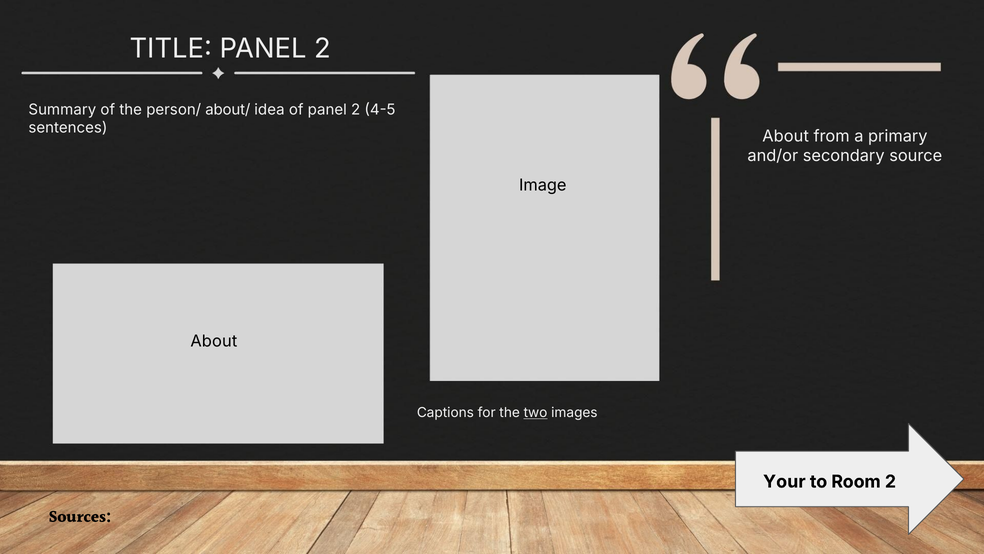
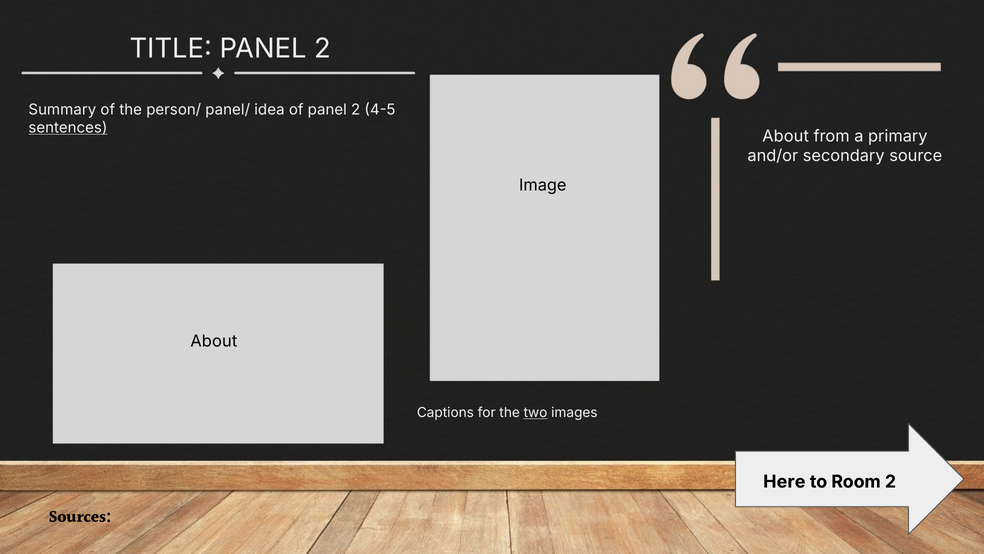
about/: about/ -> panel/
sentences underline: none -> present
Your: Your -> Here
